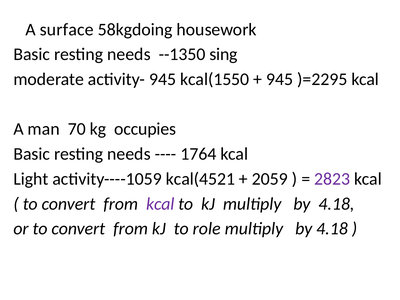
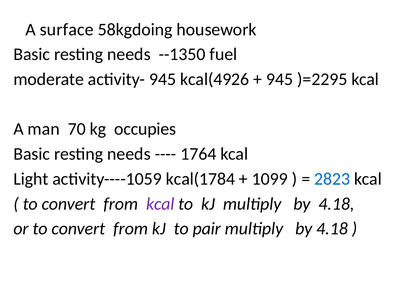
sing: sing -> fuel
kcal(1550: kcal(1550 -> kcal(4926
kcal(4521: kcal(4521 -> kcal(1784
2059: 2059 -> 1099
2823 colour: purple -> blue
role: role -> pair
